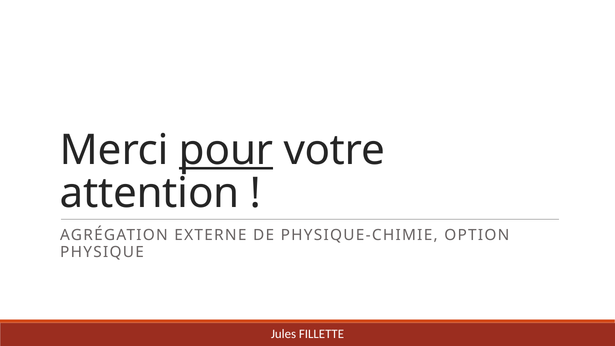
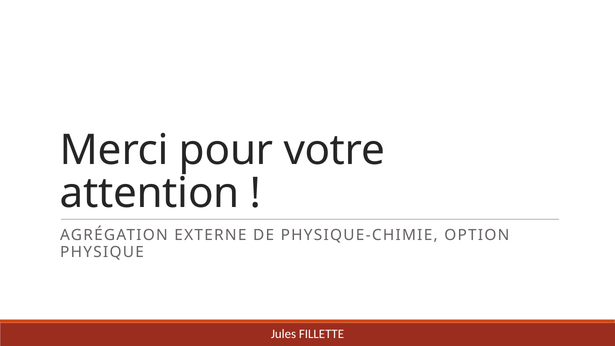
pour underline: present -> none
